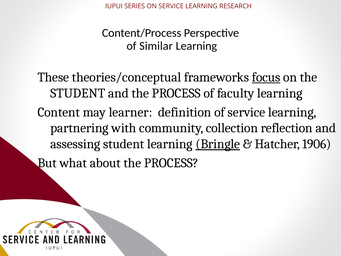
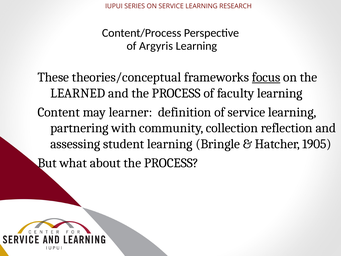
Similar: Similar -> Argyris
STUDENT at (78, 93): STUDENT -> LEARNED
Bringle underline: present -> none
1906: 1906 -> 1905
